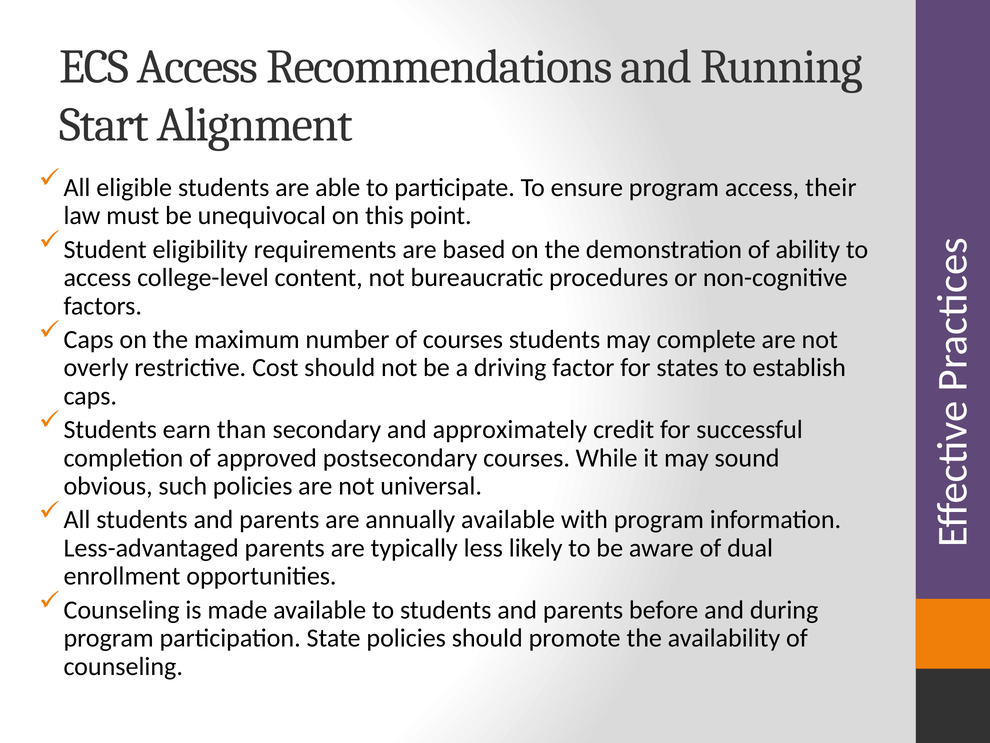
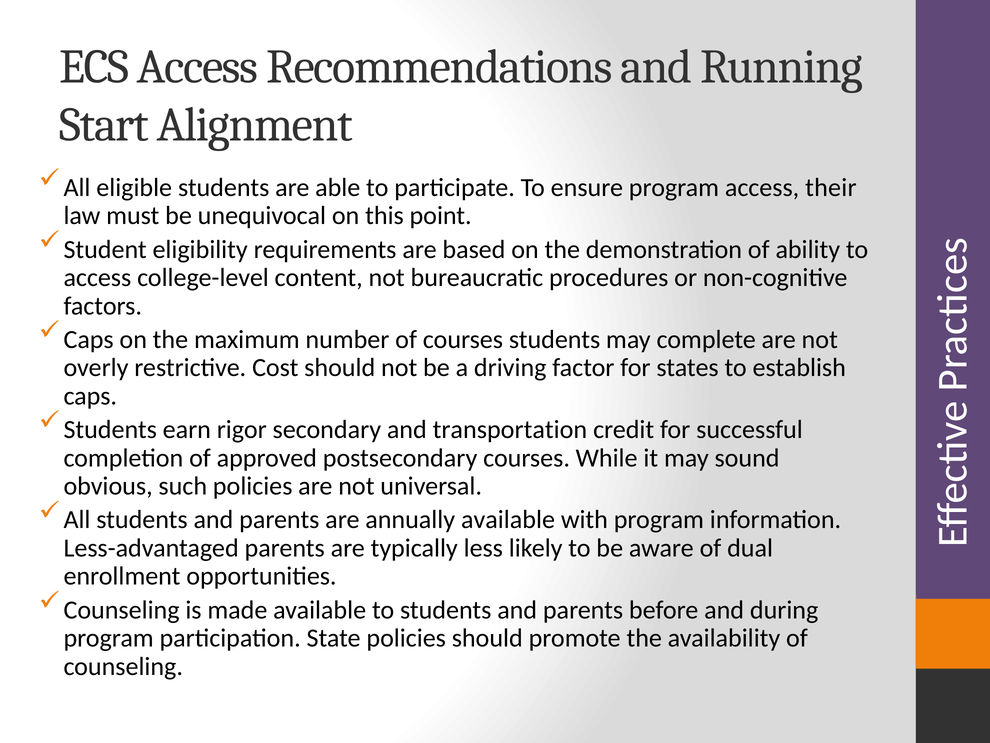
than: than -> rigor
approximately: approximately -> transportation
